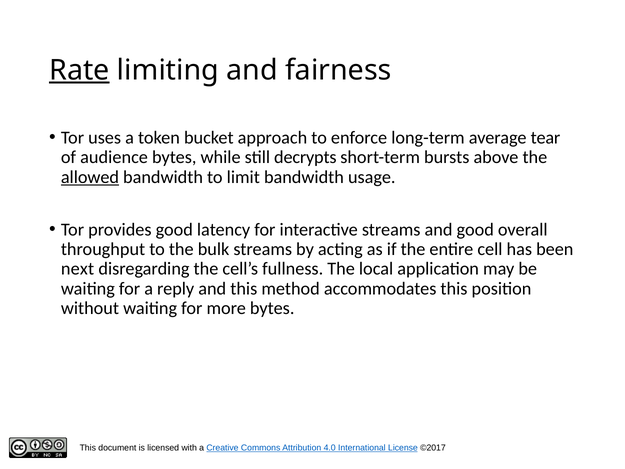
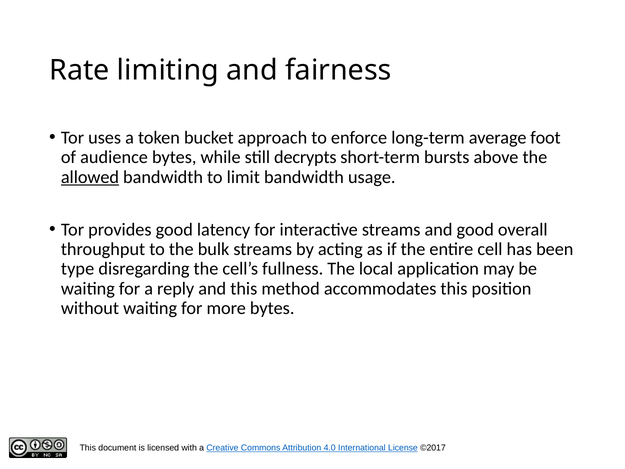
Rate underline: present -> none
tear: tear -> foot
next: next -> type
